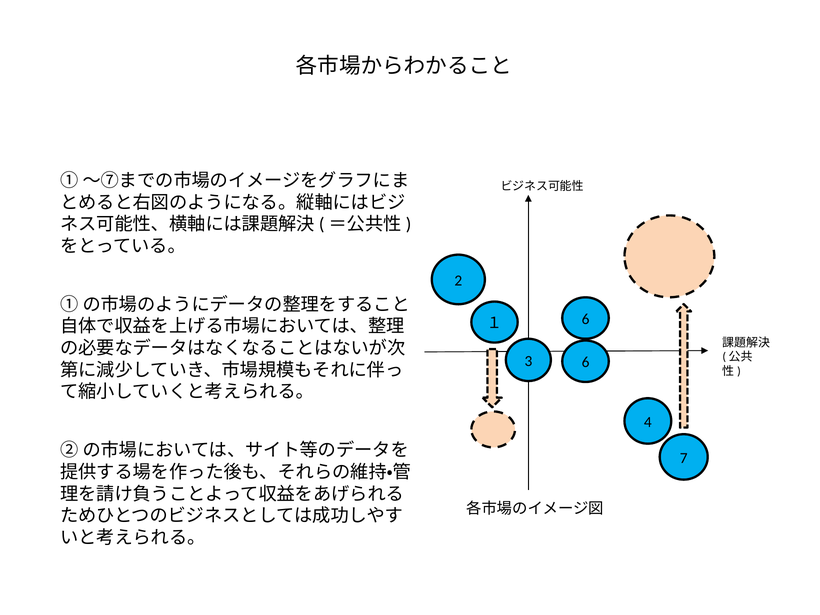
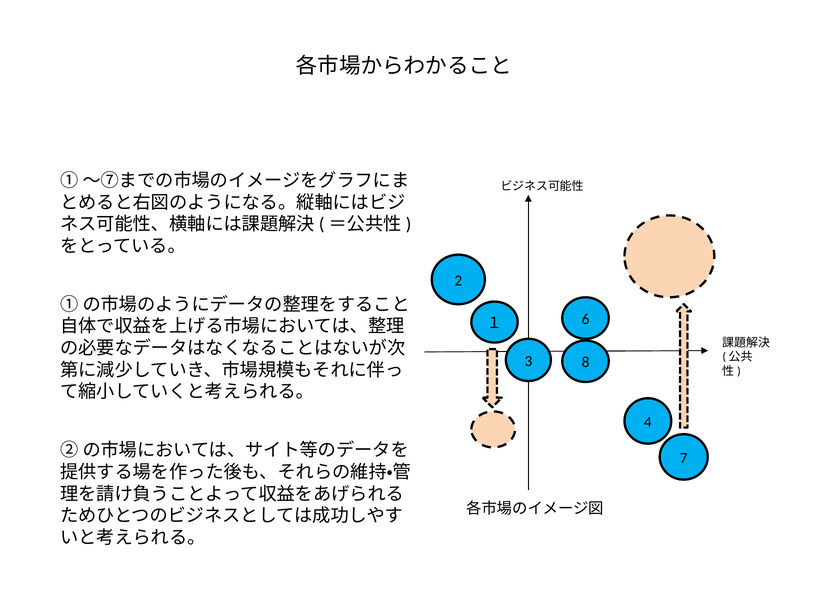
3 6: 6 -> 8
